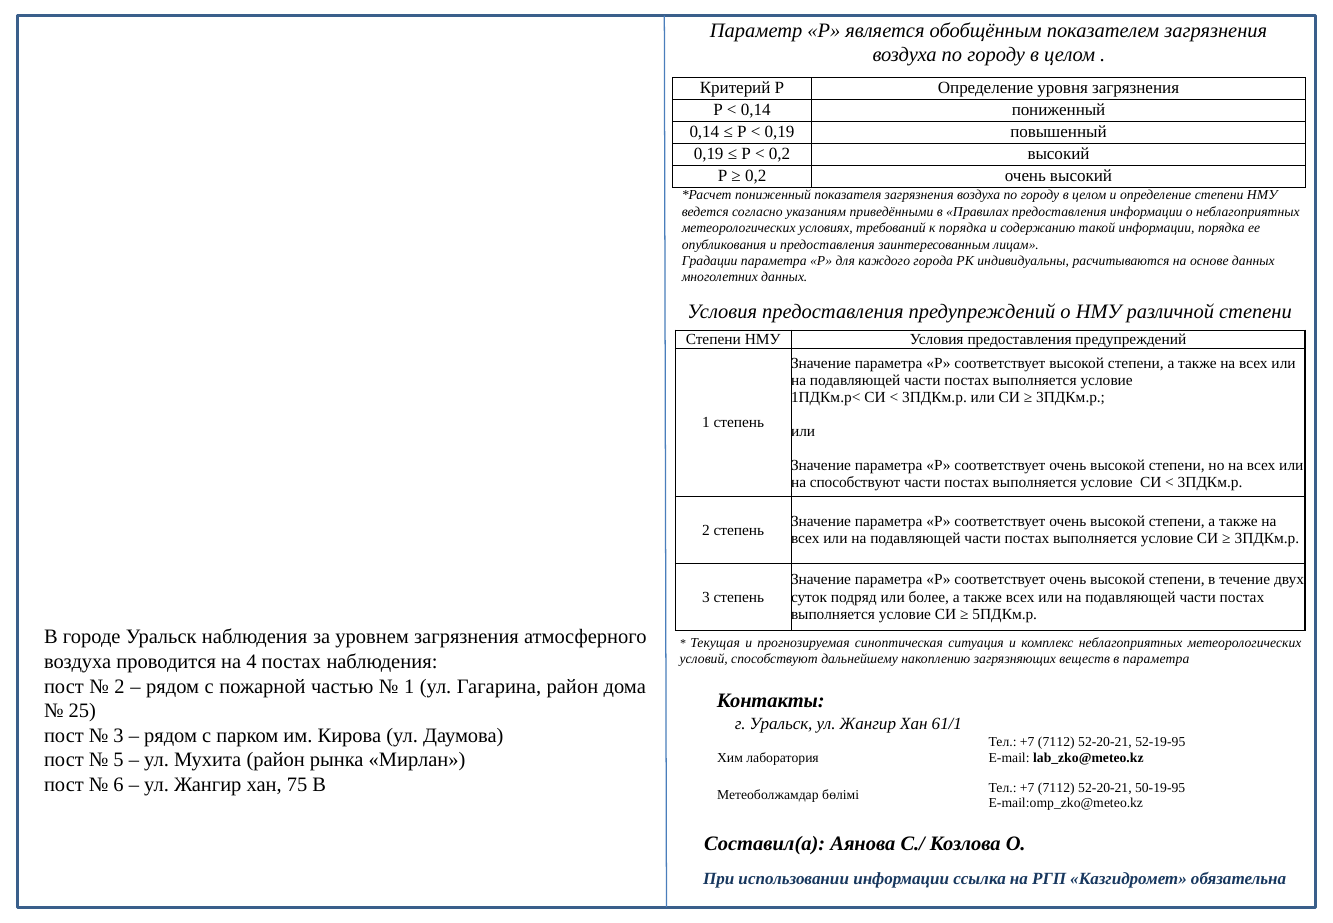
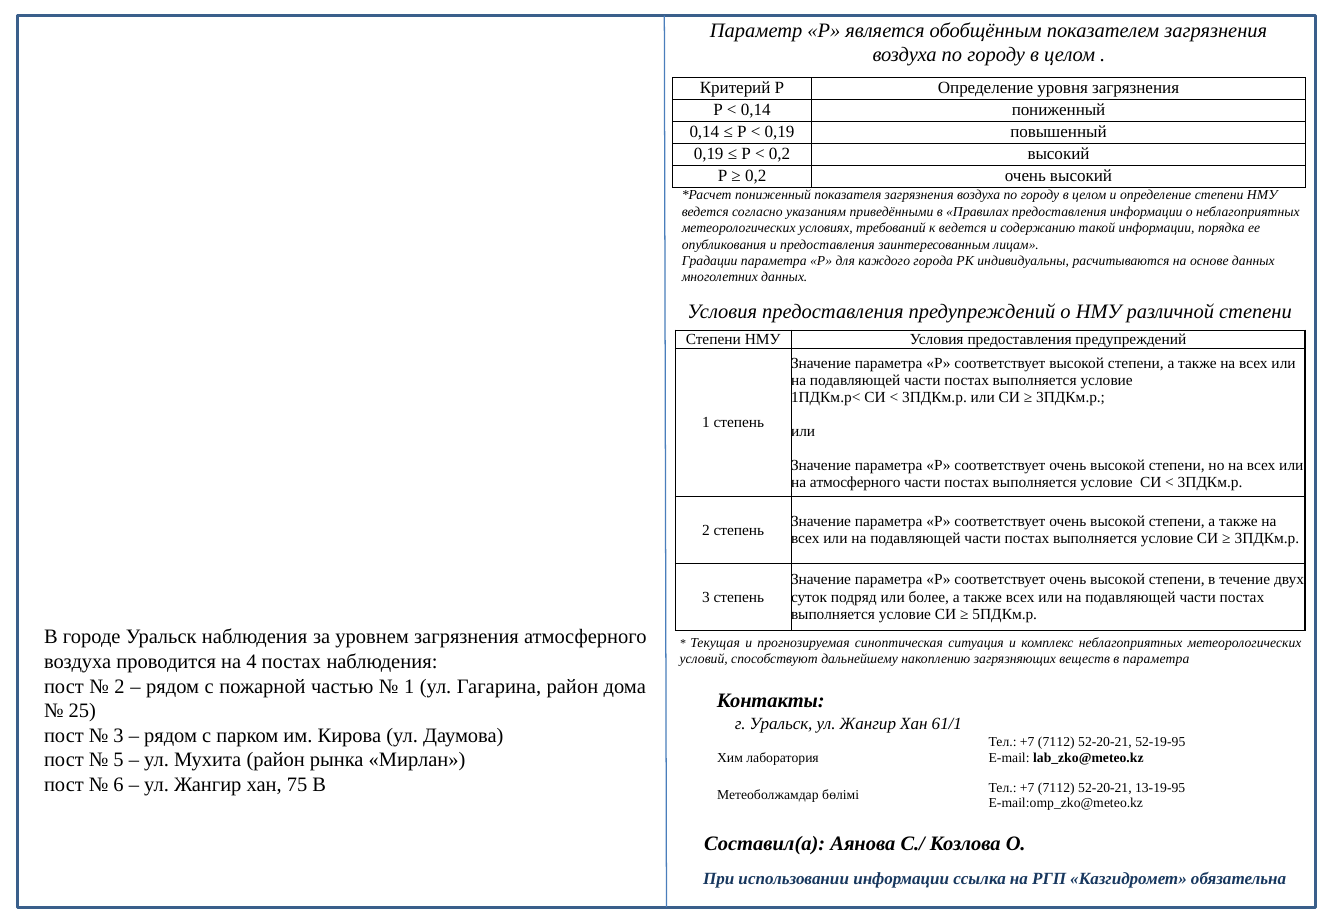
к порядка: порядка -> ведется
на способствуют: способствуют -> атмосферного
50-19-95: 50-19-95 -> 13-19-95
